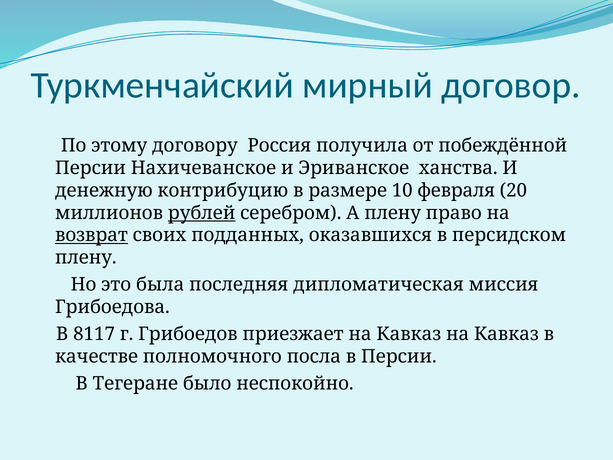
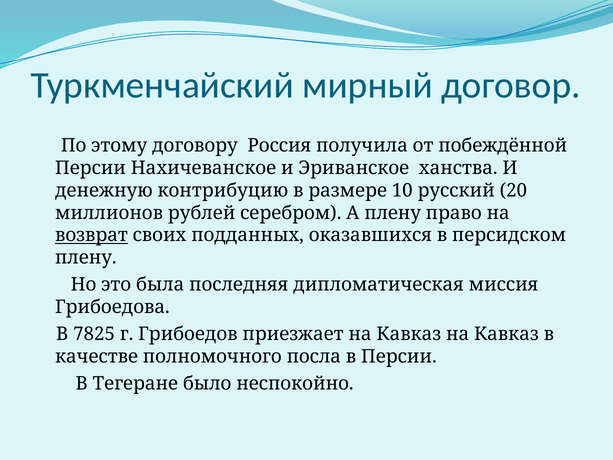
февраля: февраля -> русский
рублей underline: present -> none
8117: 8117 -> 7825
